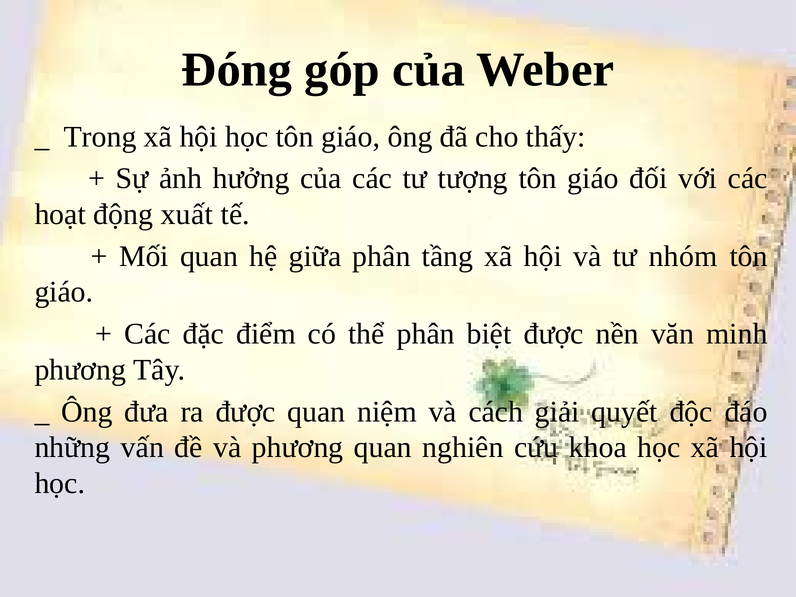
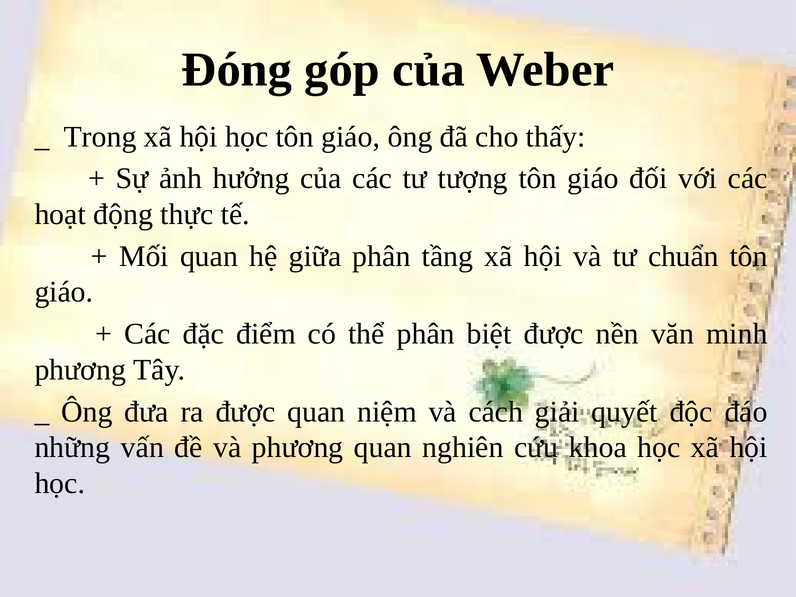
xuất: xuất -> thực
nhóm: nhóm -> chuẩn
